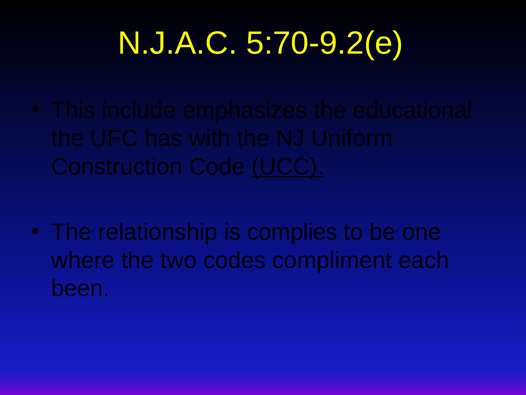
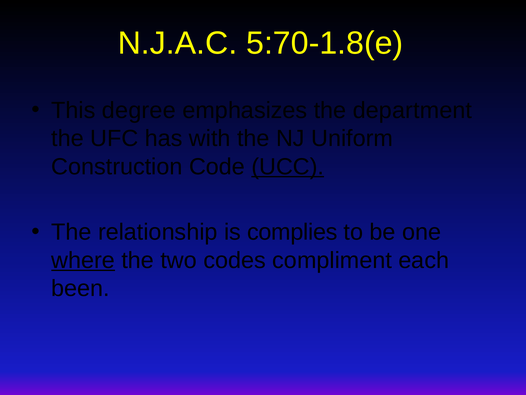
5:70-9.2(e: 5:70-9.2(e -> 5:70-1.8(e
include: include -> degree
educational: educational -> department
where underline: none -> present
